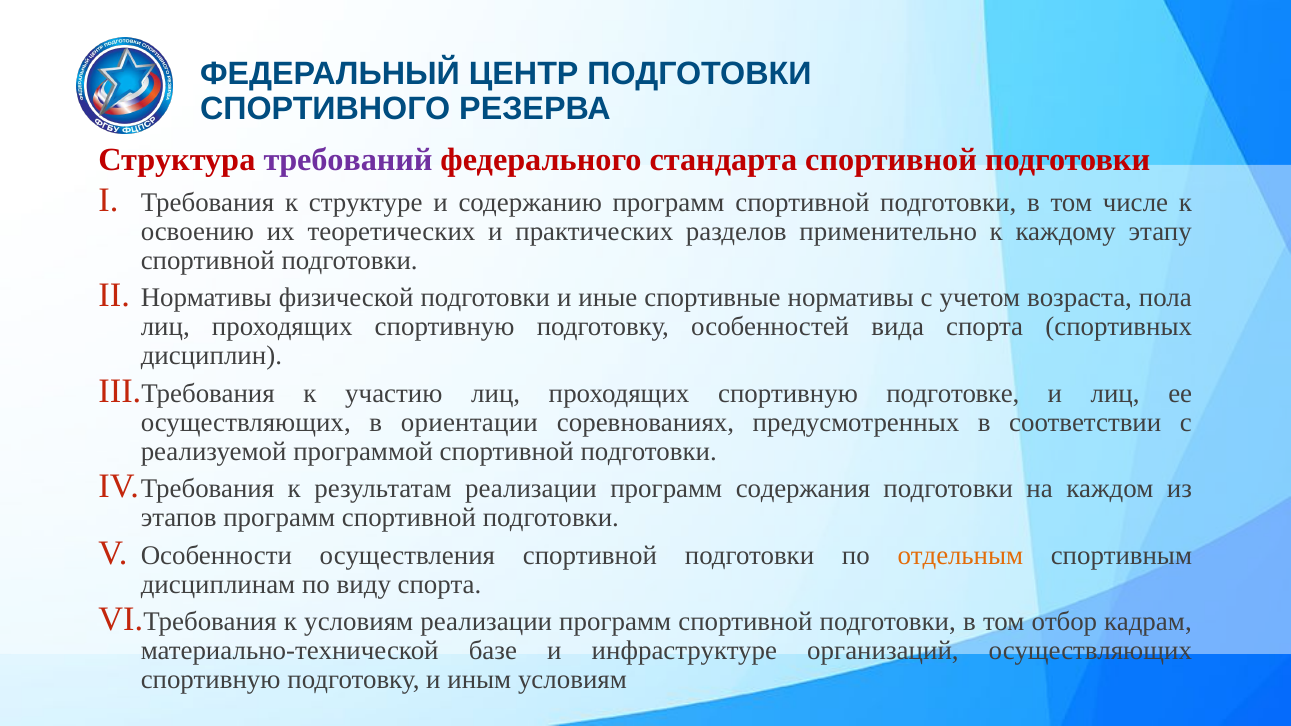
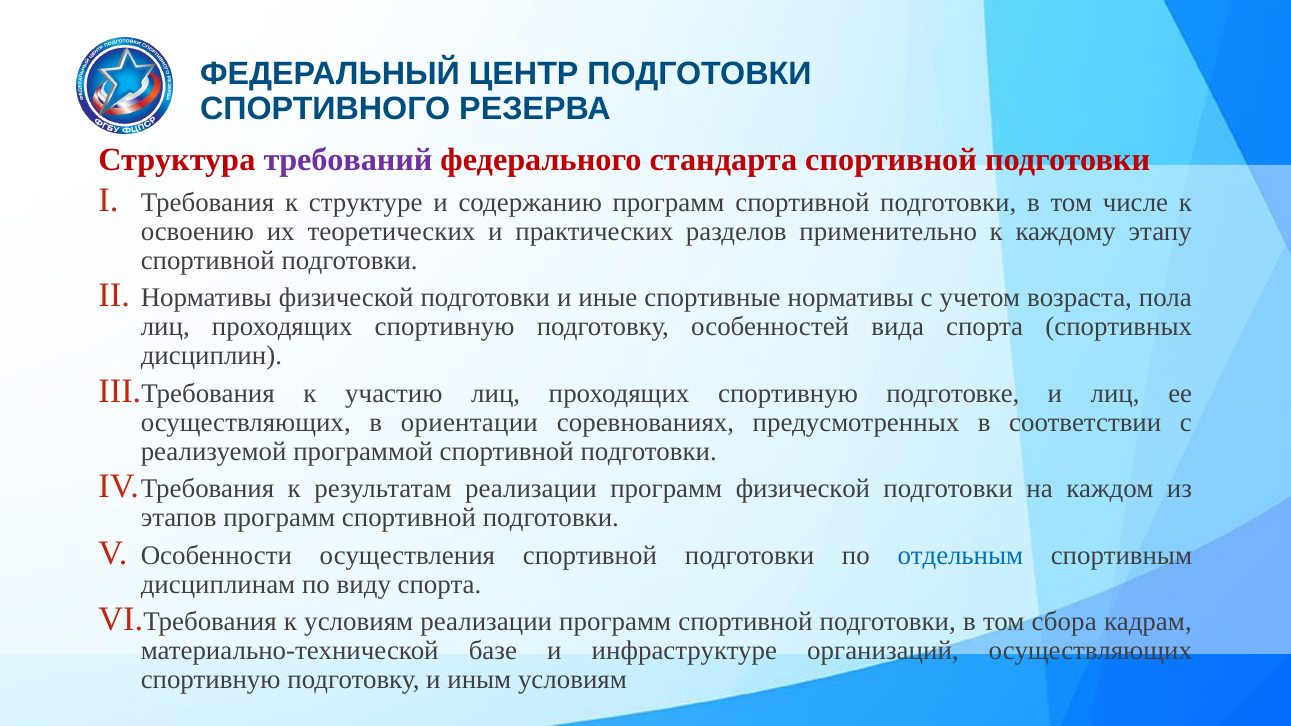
программ содержания: содержания -> физической
отдельным colour: orange -> blue
отбор: отбор -> сбора
